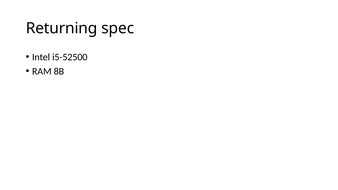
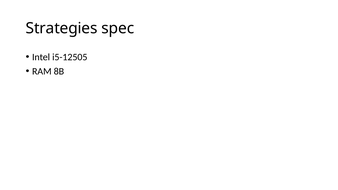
Returning: Returning -> Strategies
i5-52500: i5-52500 -> i5-12505
